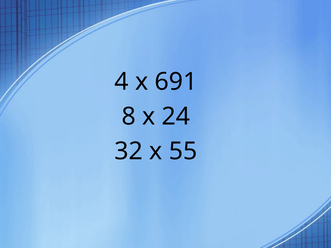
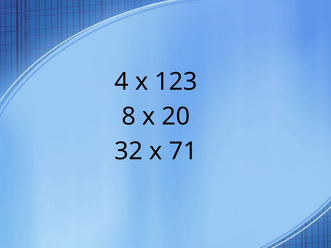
691: 691 -> 123
24: 24 -> 20
55: 55 -> 71
